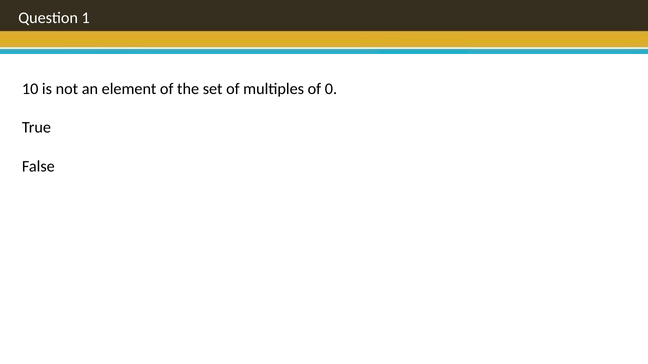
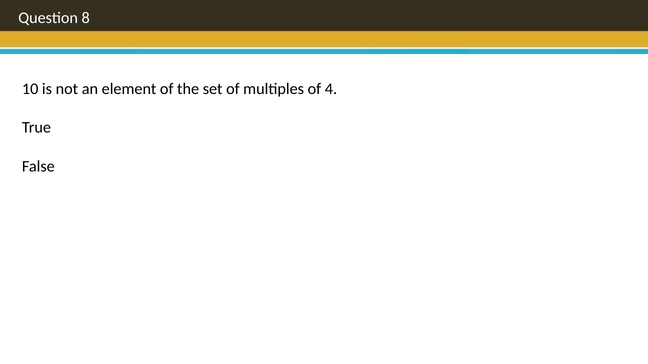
1: 1 -> 8
0: 0 -> 4
